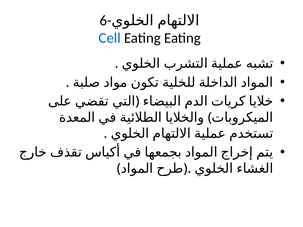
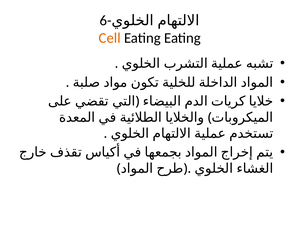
Cell colour: blue -> orange
